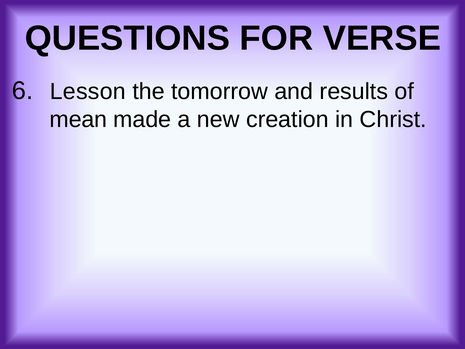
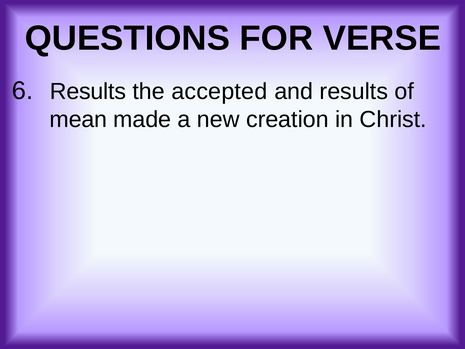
Lesson at (88, 91): Lesson -> Results
tomorrow: tomorrow -> accepted
